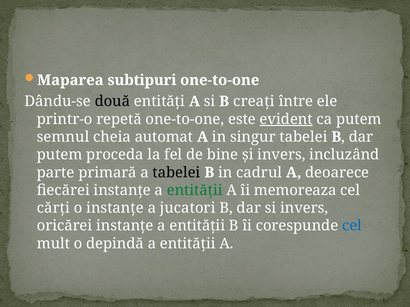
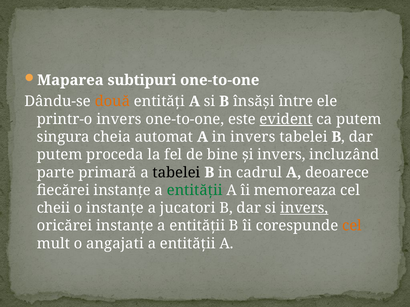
două colour: black -> orange
creaţi: creaţi -> însăşi
printr-o repetă: repetă -> invers
semnul: semnul -> singura
in singur: singur -> invers
cărţi: cărţi -> cheii
invers at (304, 208) underline: none -> present
cel at (352, 226) colour: blue -> orange
depindă: depindă -> angajati
